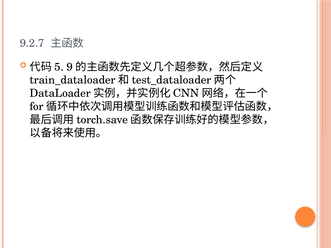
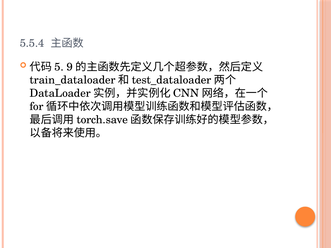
9.2.7: 9.2.7 -> 5.5.4
